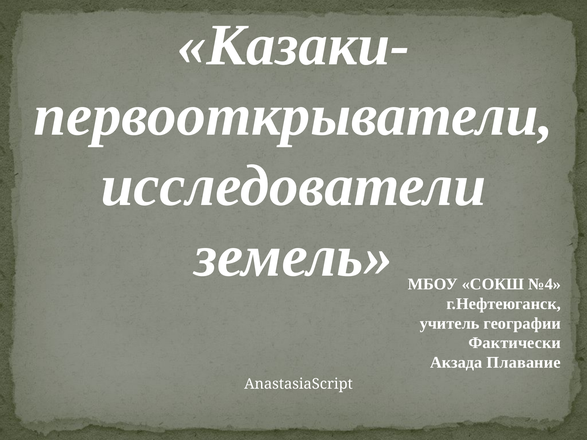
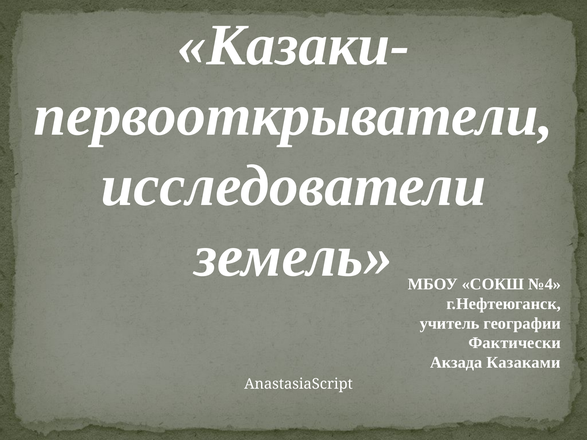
Плавание: Плавание -> Казаками
